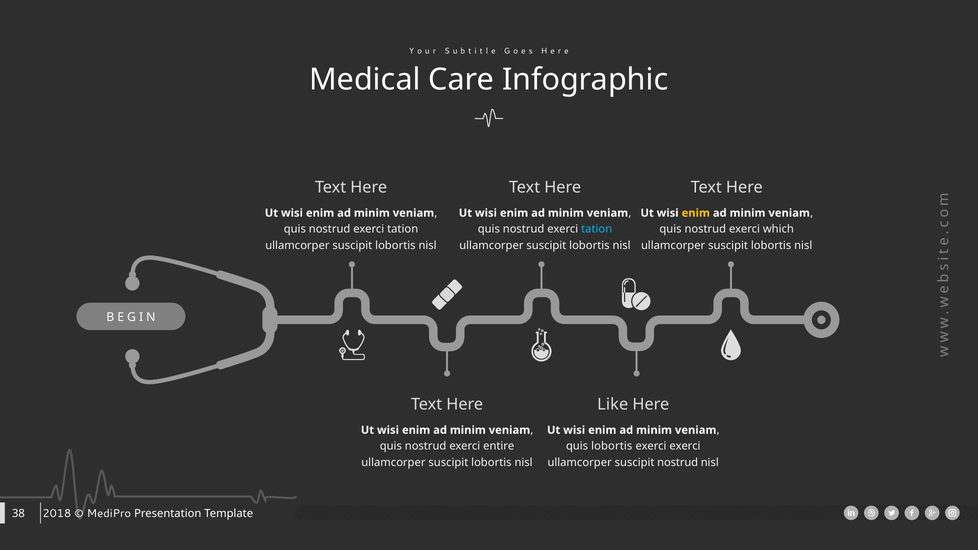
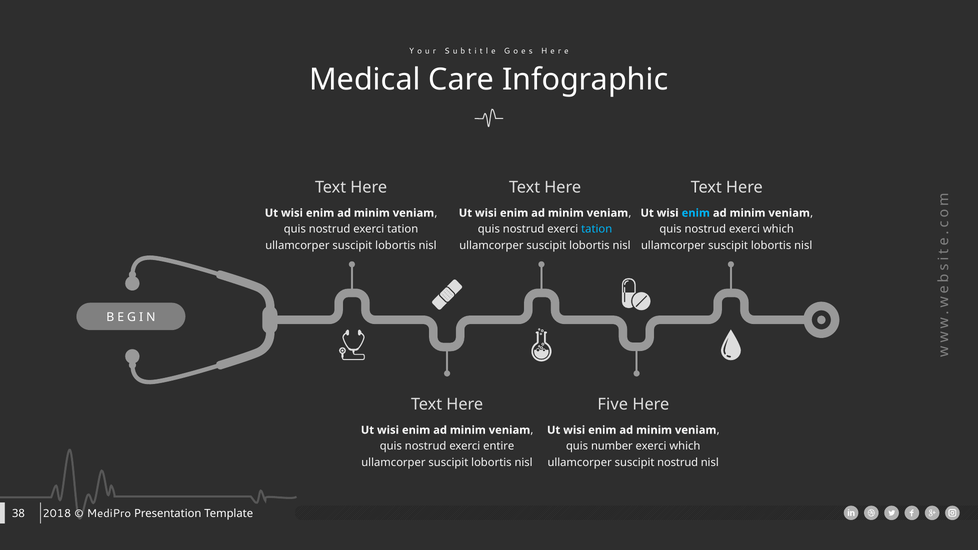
enim at (696, 213) colour: yellow -> light blue
Like: Like -> Five
quis lobortis: lobortis -> number
exerci at (685, 446): exerci -> which
